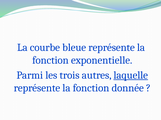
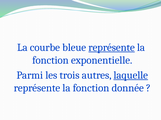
représente at (112, 48) underline: none -> present
